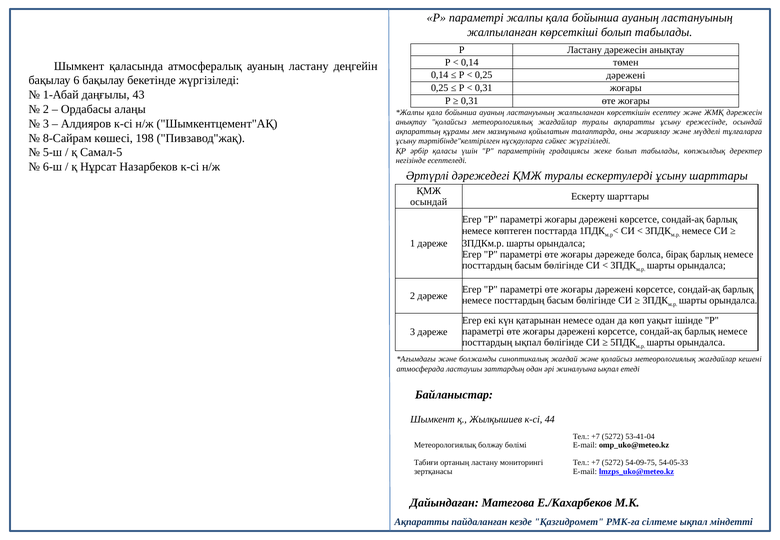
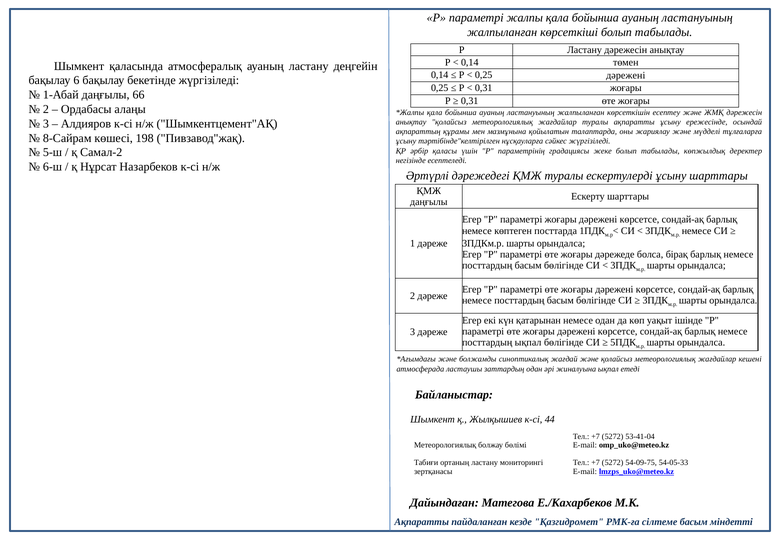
43: 43 -> 66
Самал-5: Самал-5 -> Самал-2
осындай at (429, 202): осындай -> даңғылы
сілтеме ықпал: ықпал -> басым
